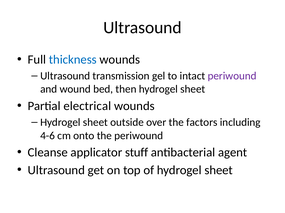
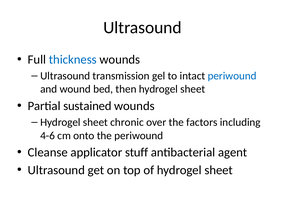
periwound at (232, 76) colour: purple -> blue
electrical: electrical -> sustained
outside: outside -> chronic
